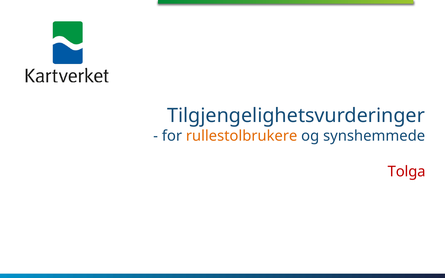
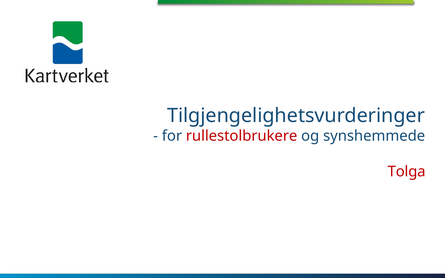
rullestolbrukere colour: orange -> red
